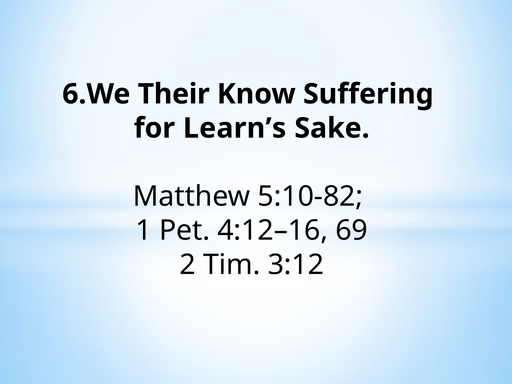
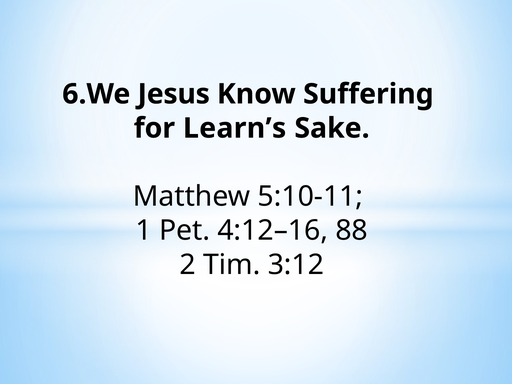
Their: Their -> Jesus
5:10-82: 5:10-82 -> 5:10-11
69: 69 -> 88
